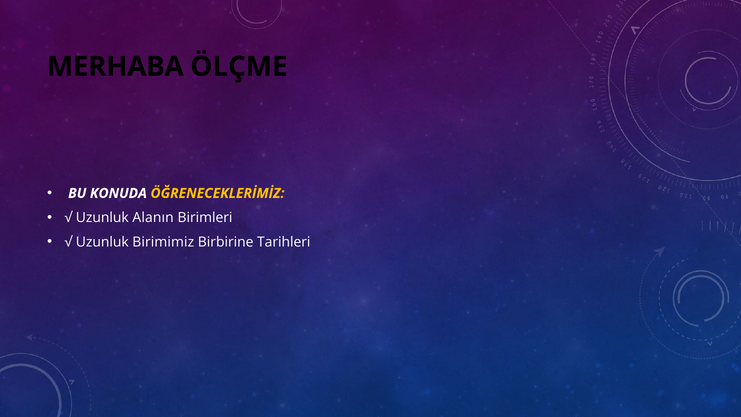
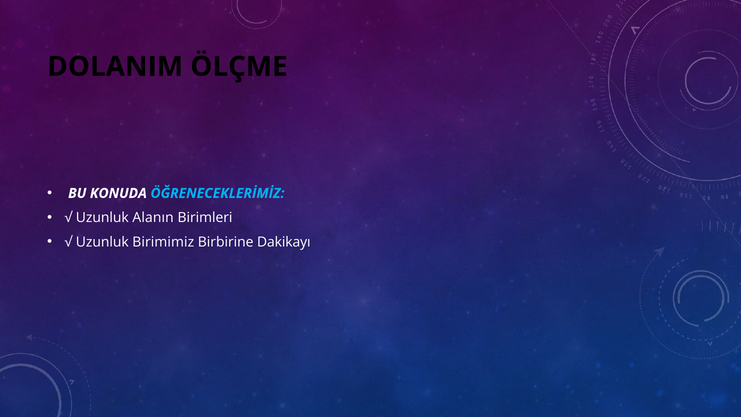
MERHABA: MERHABA -> DOLANIM
ÖĞRENECEKLERİMİZ colour: yellow -> light blue
Tarihleri: Tarihleri -> Dakikayı
